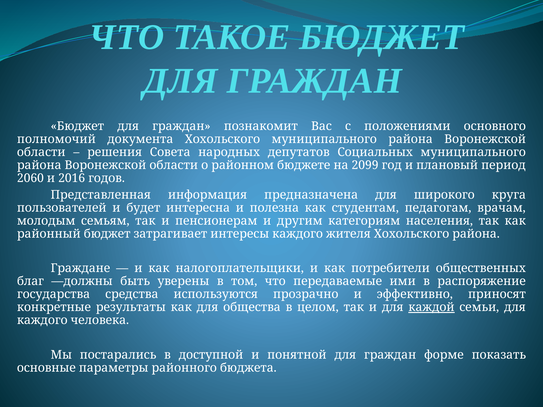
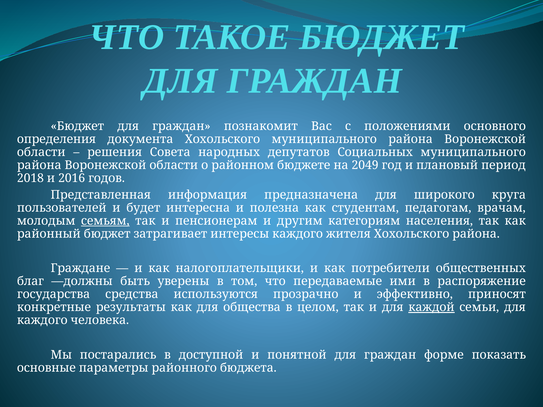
полномочий: полномочий -> определения
2099: 2099 -> 2049
2060: 2060 -> 2018
семьям underline: none -> present
